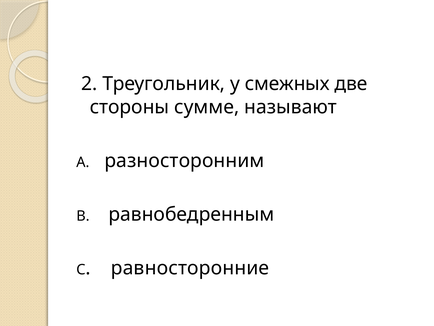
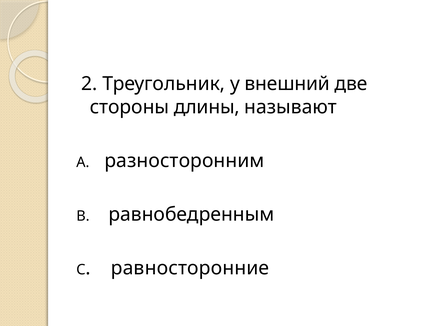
смежных: смежных -> внешний
сумме: сумме -> длины
